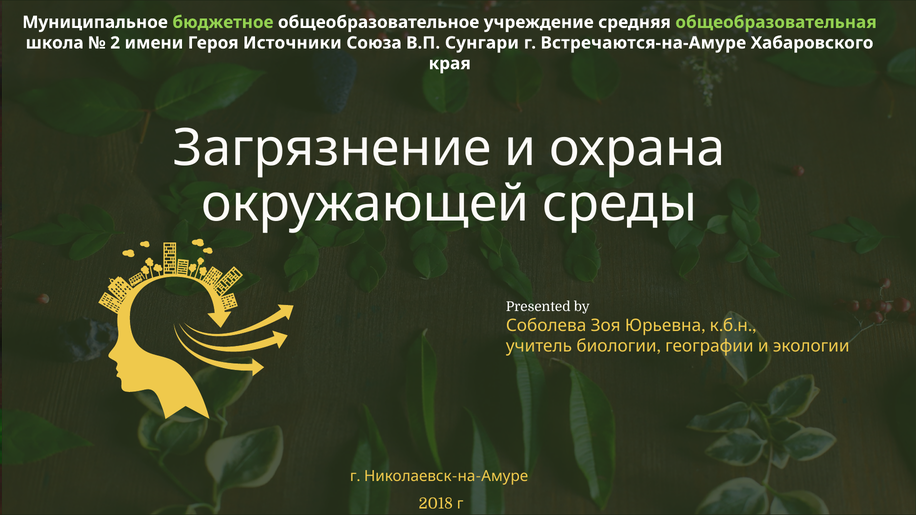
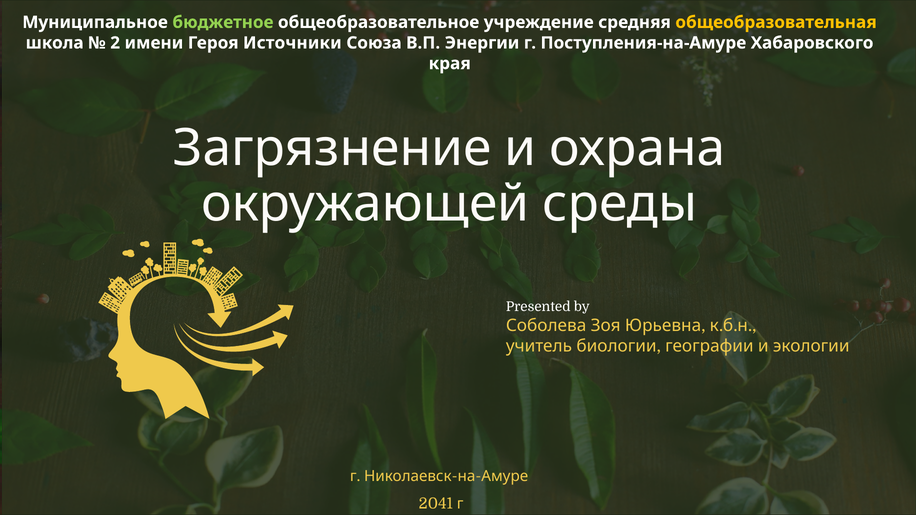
общеобразовательная colour: light green -> yellow
Сунгари: Сунгари -> Энергии
Встречаются-на-Амуре: Встречаются-на-Амуре -> Поступления-на-Амуре
2018: 2018 -> 2041
